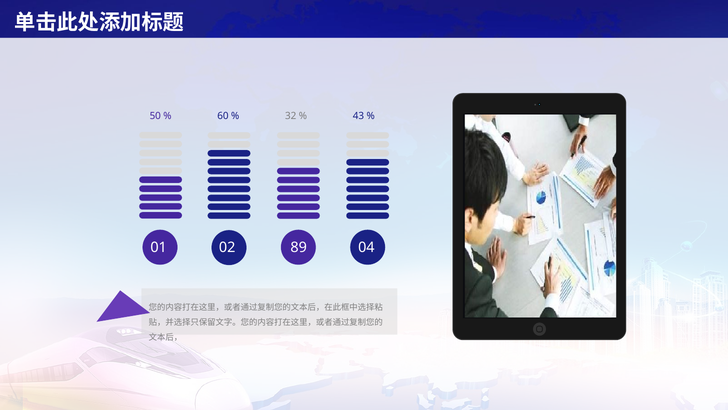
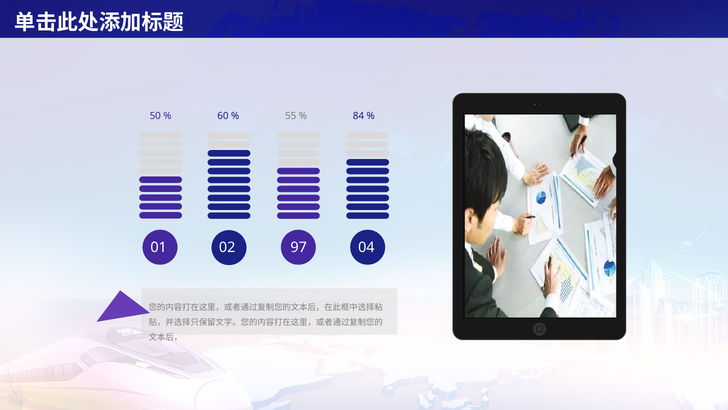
32: 32 -> 55
43: 43 -> 84
89: 89 -> 97
